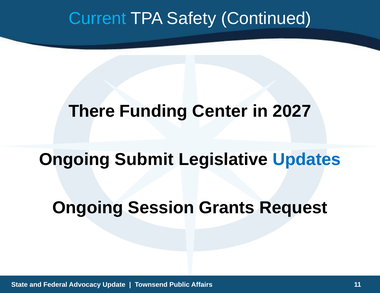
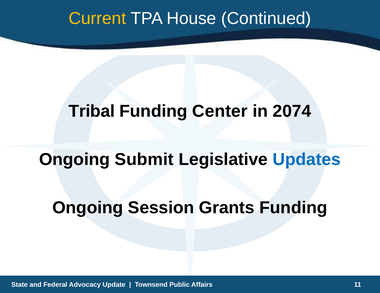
Current colour: light blue -> yellow
Safety: Safety -> House
There: There -> Tribal
2027: 2027 -> 2074
Grants Request: Request -> Funding
